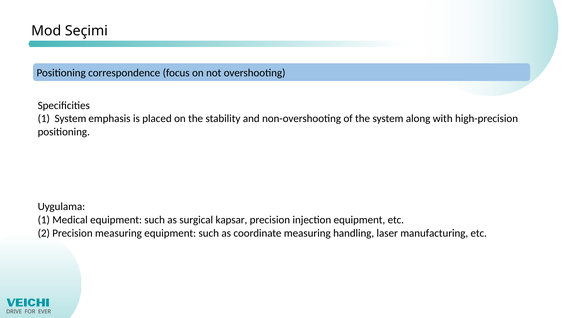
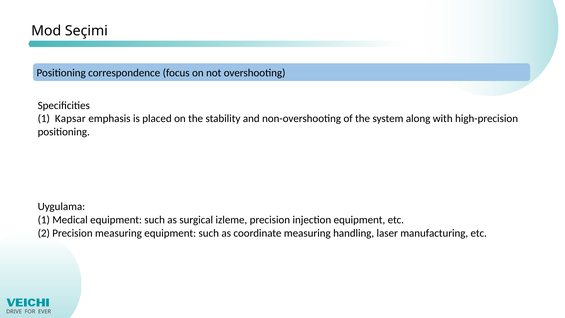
1 System: System -> Kapsar
kapsar: kapsar -> izleme
